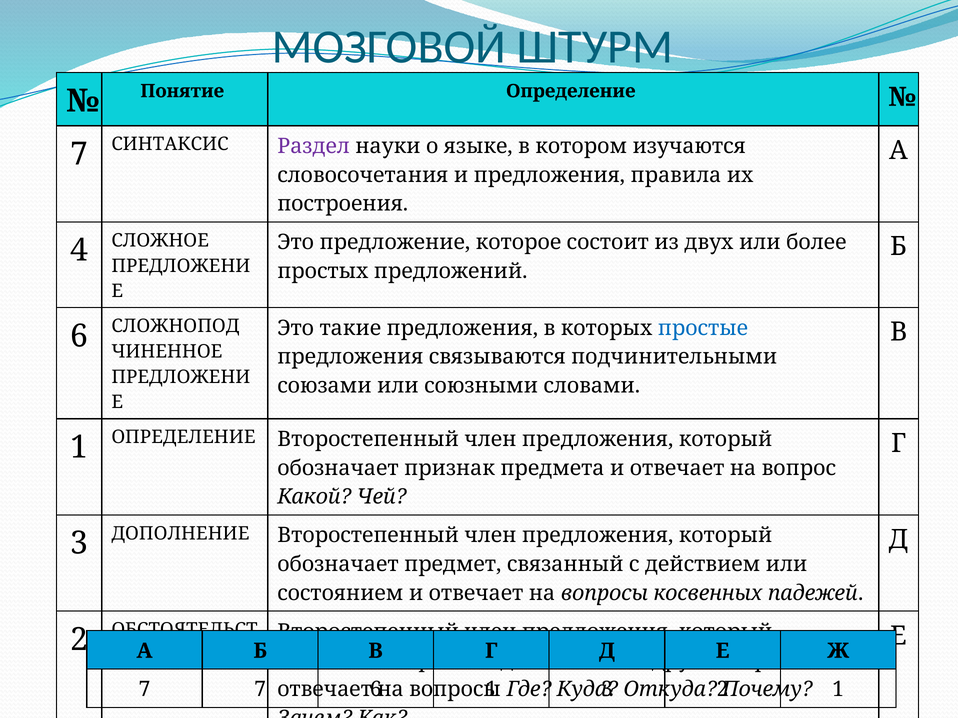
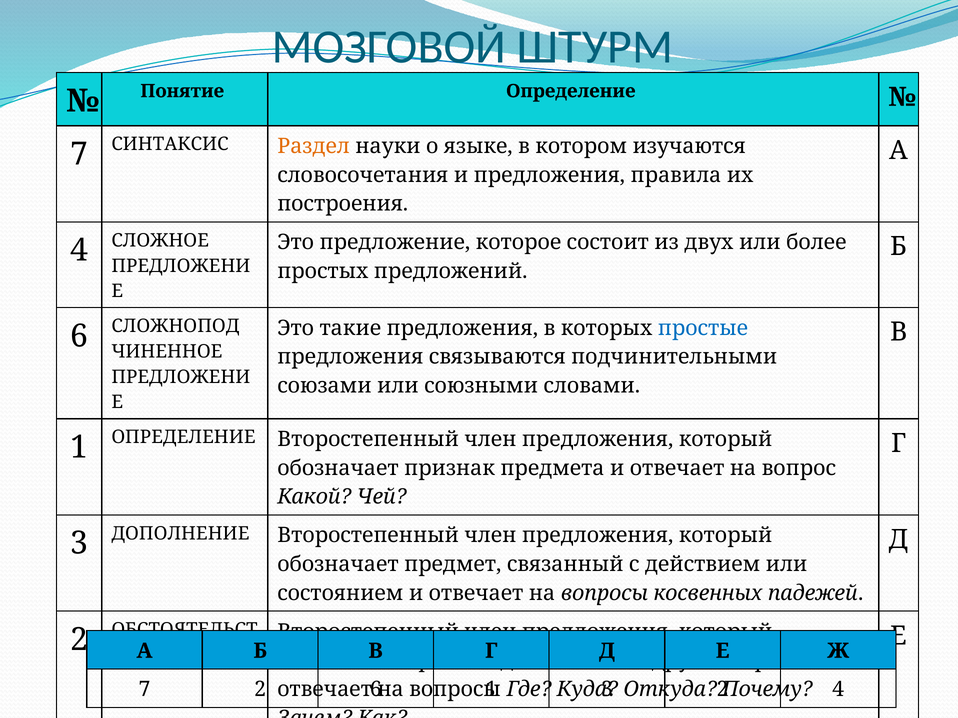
Раздел colour: purple -> orange
7 7: 7 -> 2
1 at (838, 690): 1 -> 4
